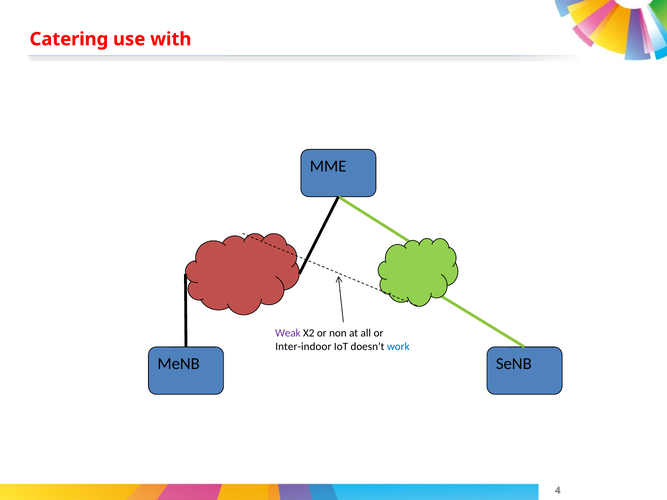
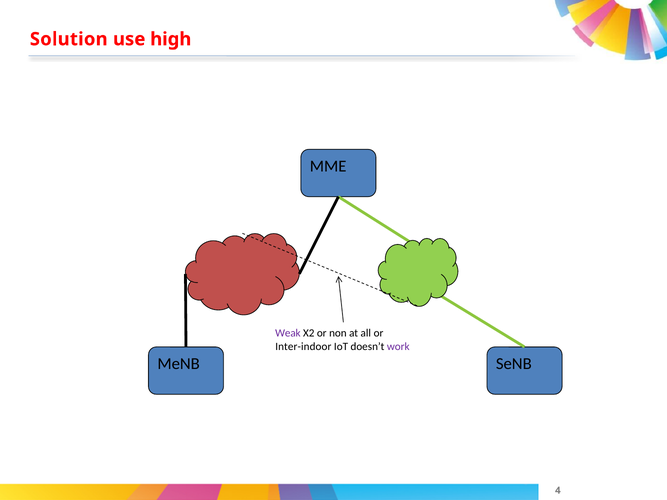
Catering: Catering -> Solution
with: with -> high
work colour: blue -> purple
